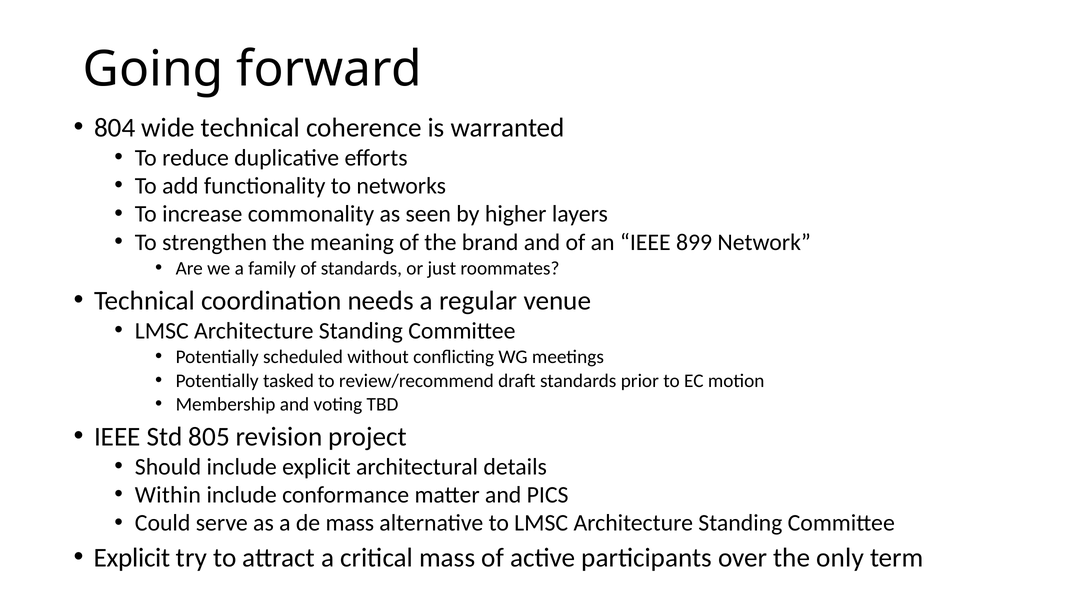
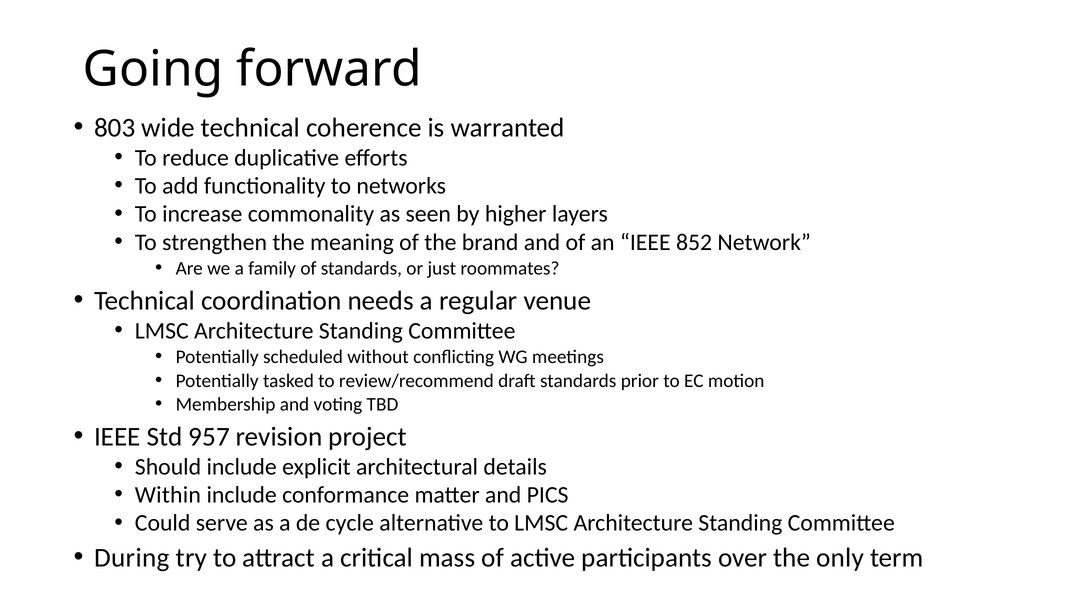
804: 804 -> 803
899: 899 -> 852
805: 805 -> 957
de mass: mass -> cycle
Explicit at (132, 558): Explicit -> During
